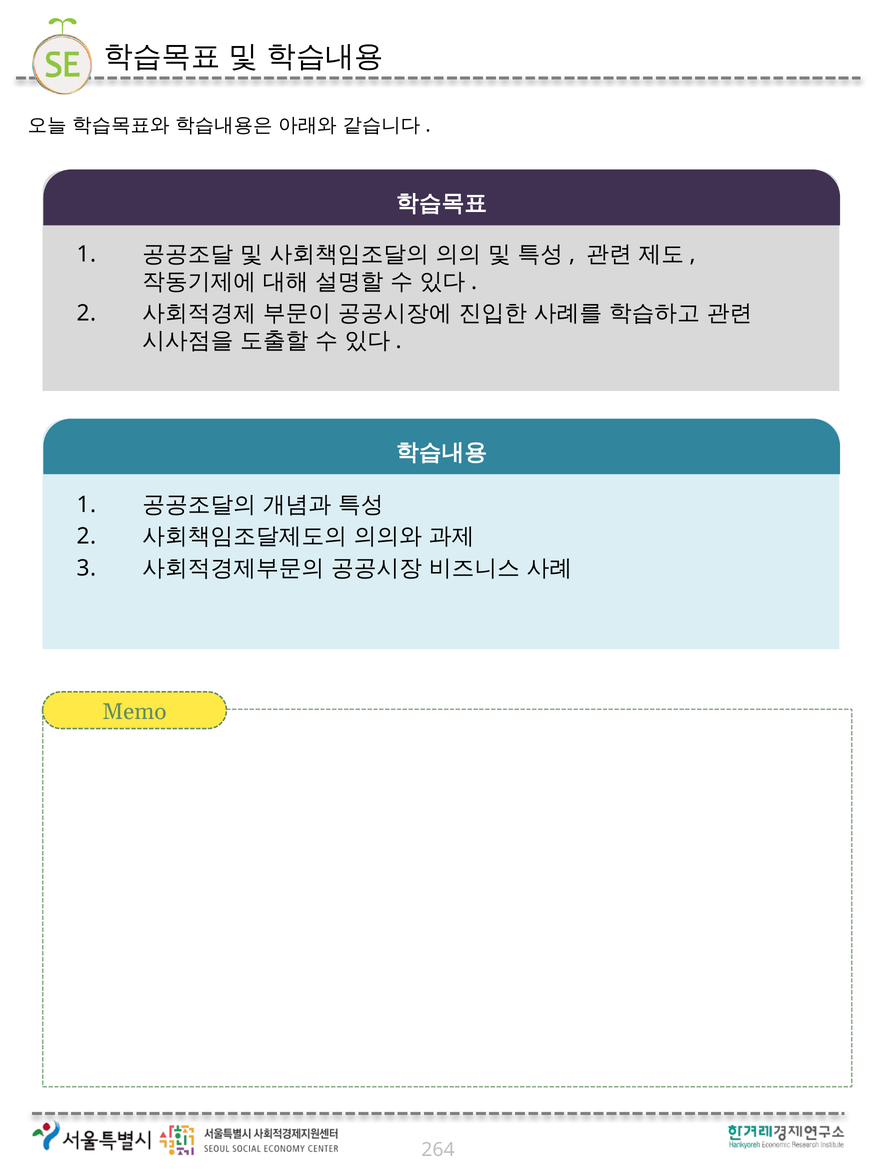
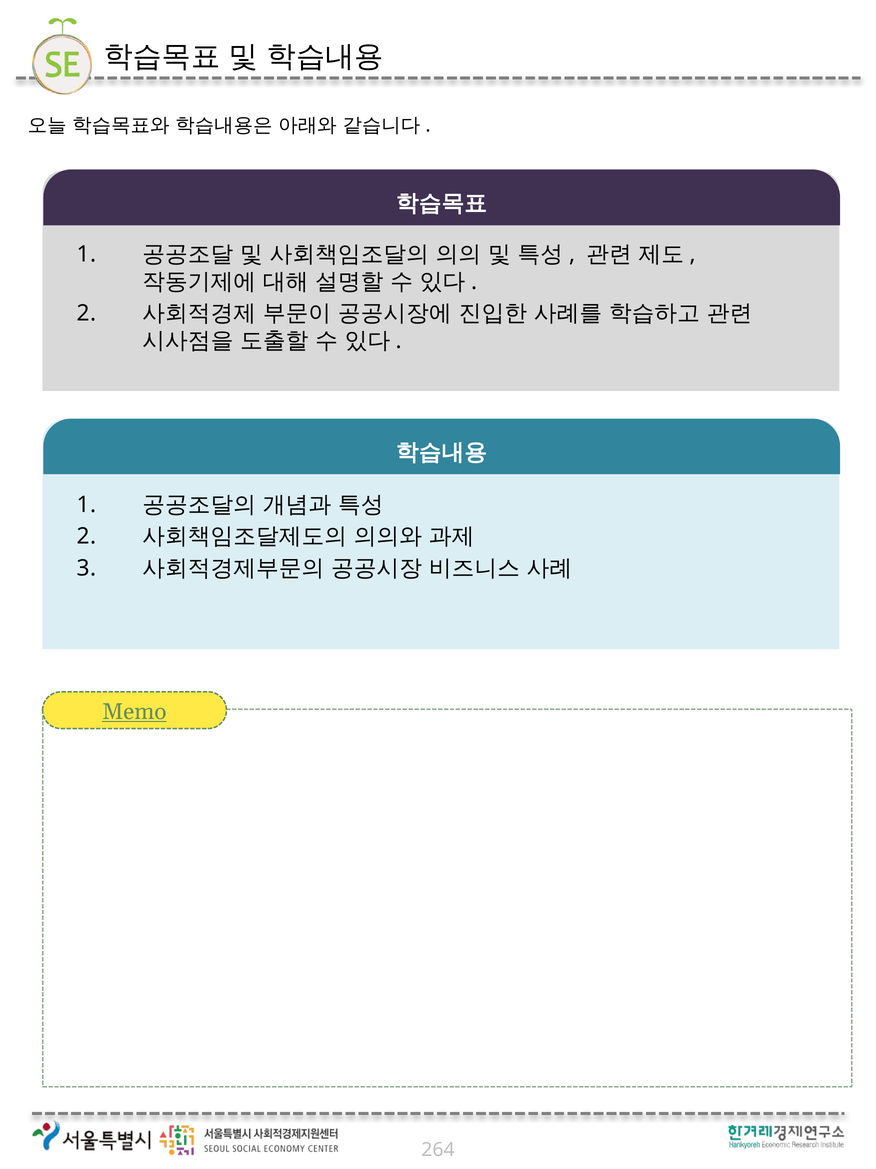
Memo underline: none -> present
